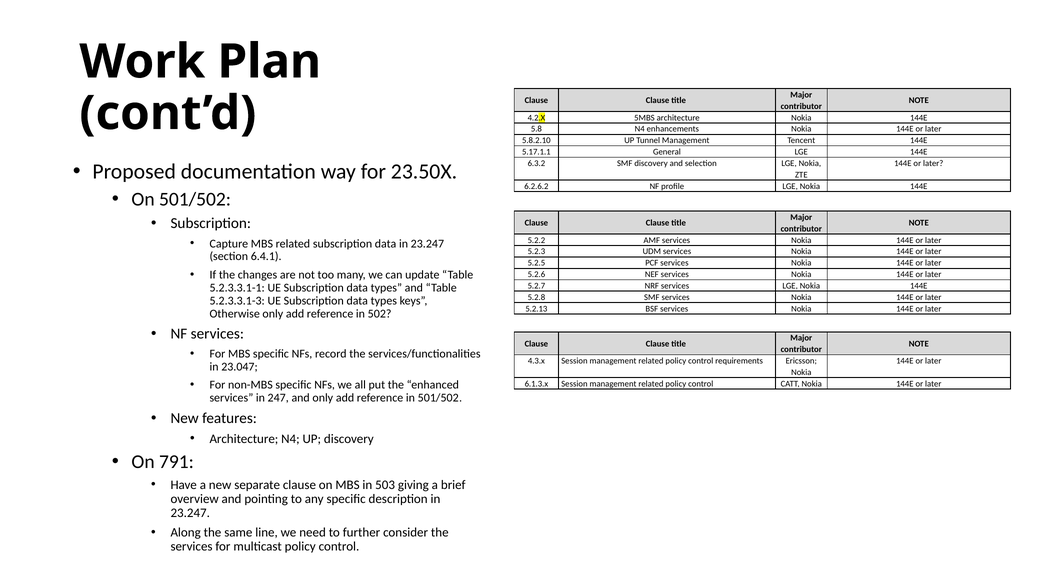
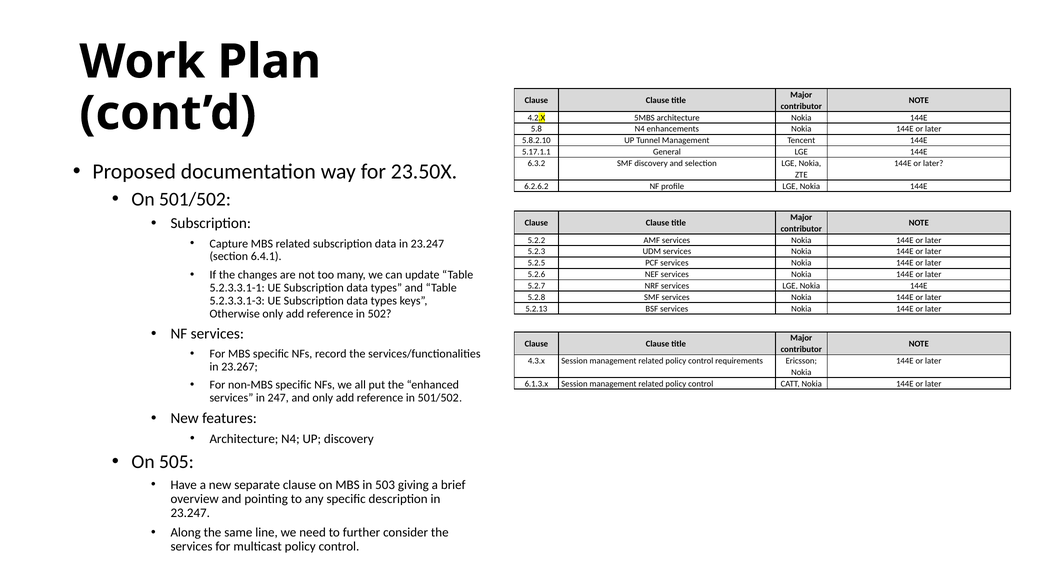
23.047: 23.047 -> 23.267
791: 791 -> 505
